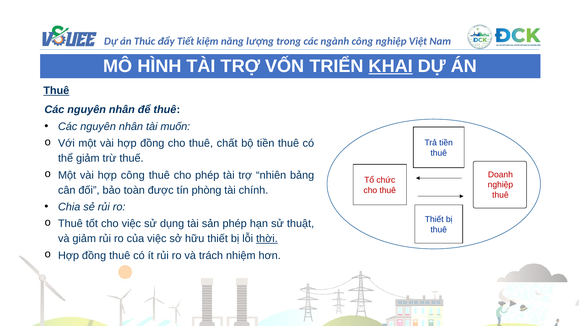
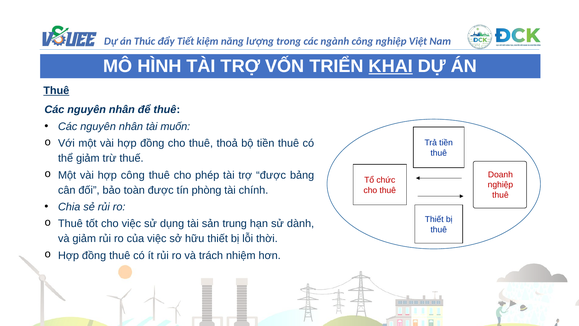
chất: chất -> thoả
trợ nhiên: nhiên -> được
sản phép: phép -> trung
thuật: thuật -> dành
thời underline: present -> none
